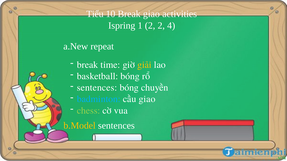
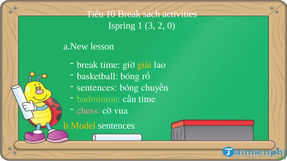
Break giao: giao -> sách
1 2: 2 -> 3
4: 4 -> 0
repeat: repeat -> lesson
badminton colour: light blue -> light green
cầu giao: giao -> time
chess colour: light green -> pink
